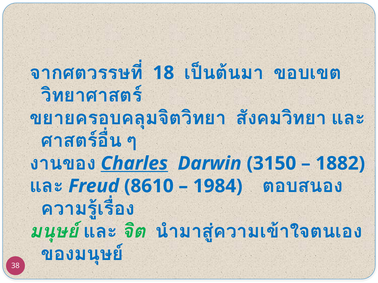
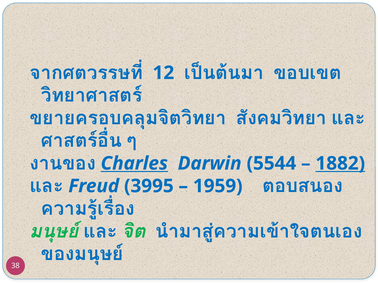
18: 18 -> 12
3150: 3150 -> 5544
1882 underline: none -> present
8610: 8610 -> 3995
1984: 1984 -> 1959
